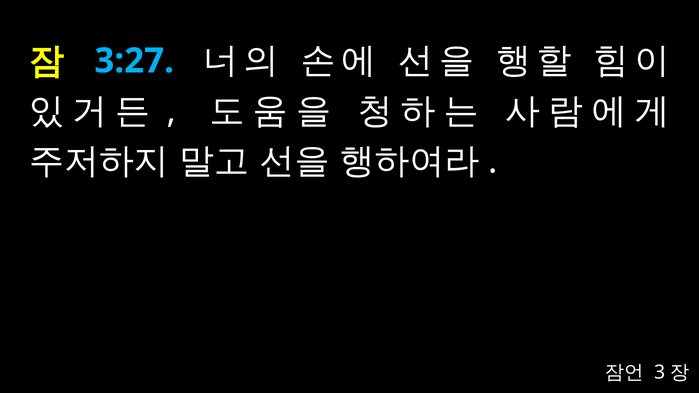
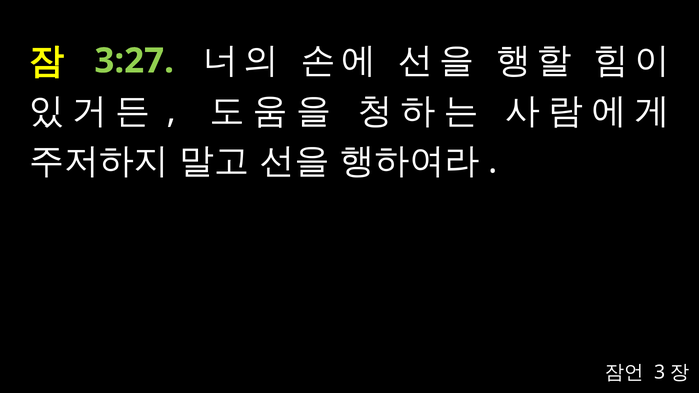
3:27 colour: light blue -> light green
